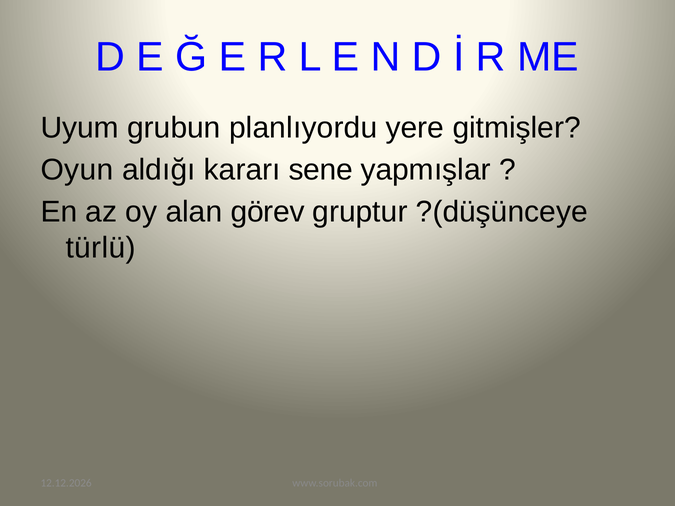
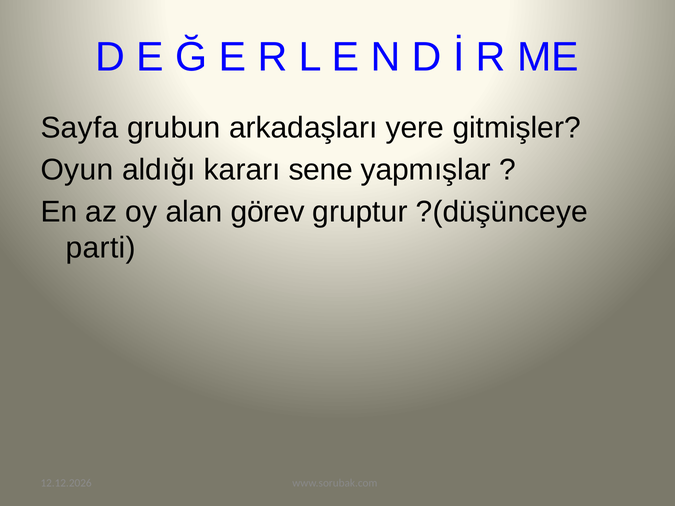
Uyum: Uyum -> Sayfa
planlıyordu: planlıyordu -> arkadaşları
türlü: türlü -> parti
